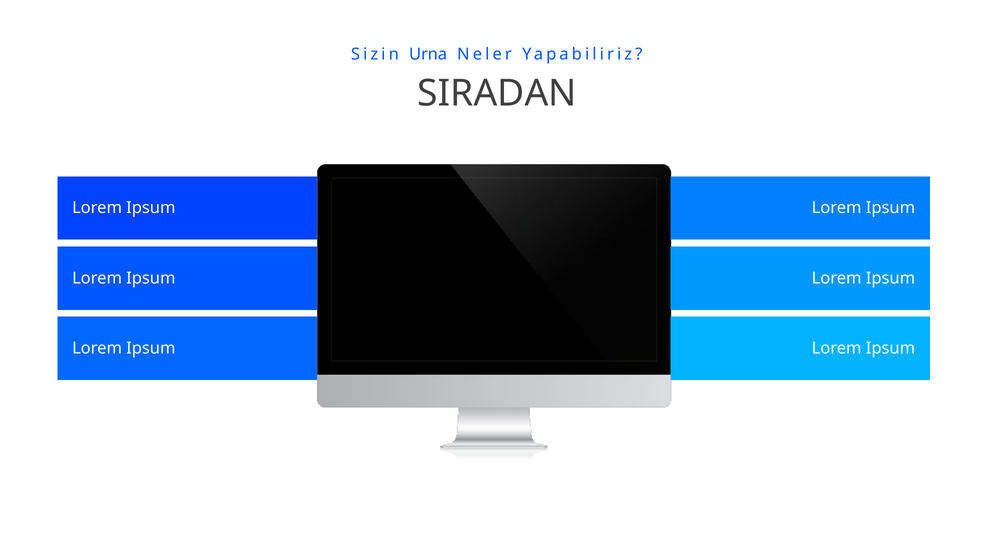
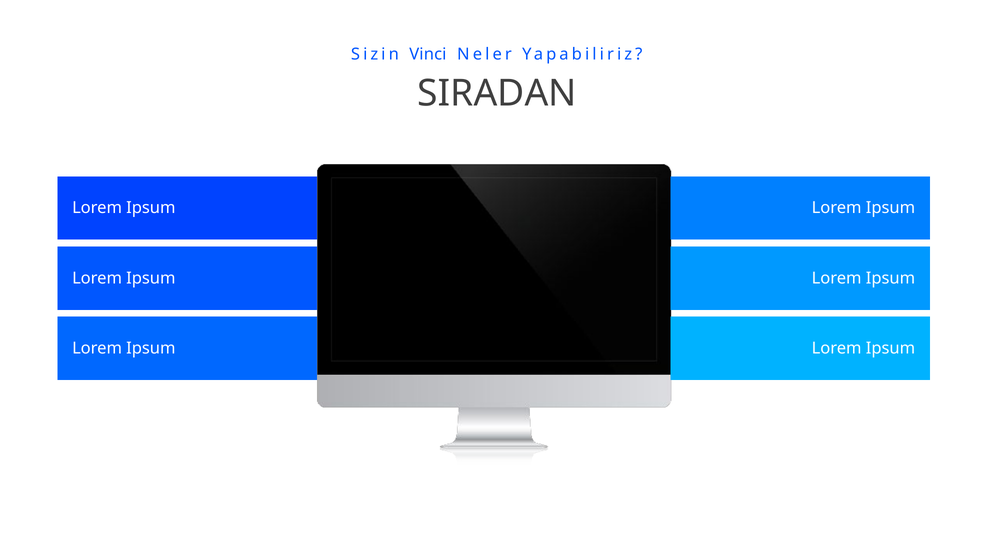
Urna: Urna -> Vinci
